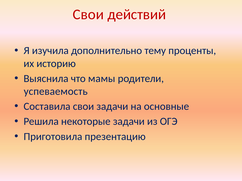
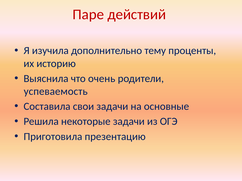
Свои at (88, 15): Свои -> Паре
мамы: мамы -> очень
